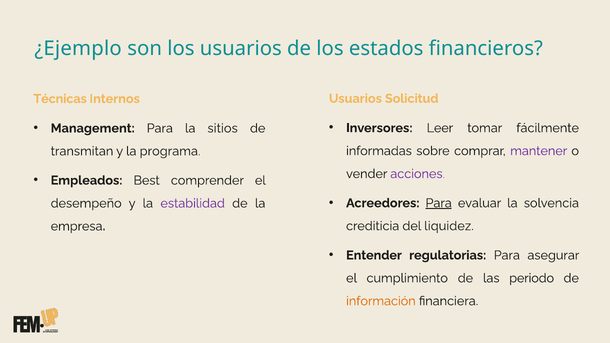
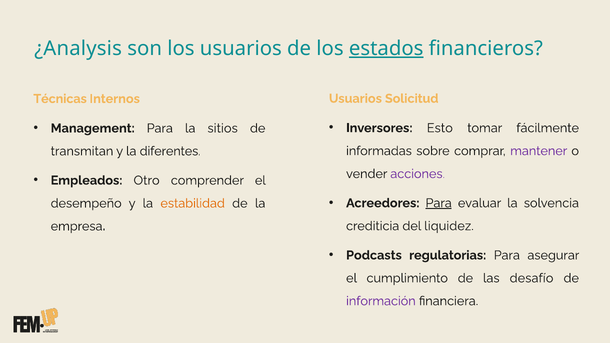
¿Ejemplo: ¿Ejemplo -> ¿Analysis
estados underline: none -> present
Leer: Leer -> Esto
programa: programa -> diferentes
Best: Best -> Otro
estabilidad colour: purple -> orange
Entender: Entender -> Podcasts
periodo: periodo -> desafío
información colour: orange -> purple
